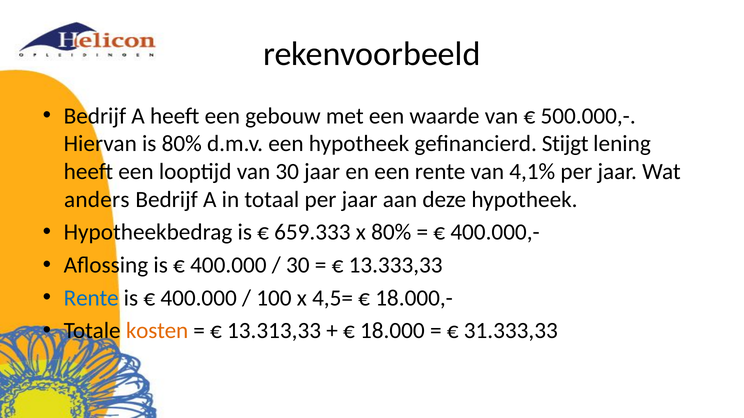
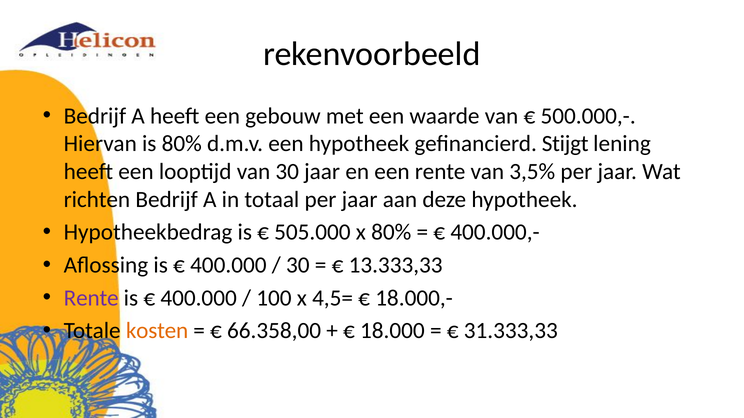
4,1%: 4,1% -> 3,5%
anders: anders -> richten
659.333: 659.333 -> 505.000
Rente at (91, 298) colour: blue -> purple
13.313,33: 13.313,33 -> 66.358,00
